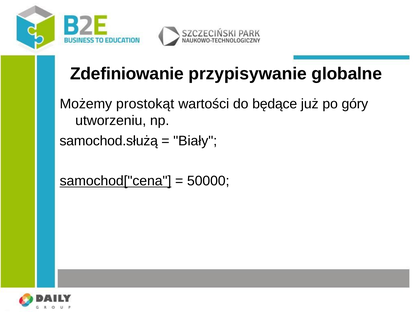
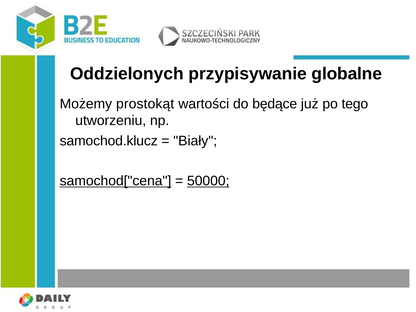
Zdefiniowanie: Zdefiniowanie -> Oddzielonych
góry: góry -> tego
samochod.służą: samochod.służą -> samochod.klucz
50000 underline: none -> present
